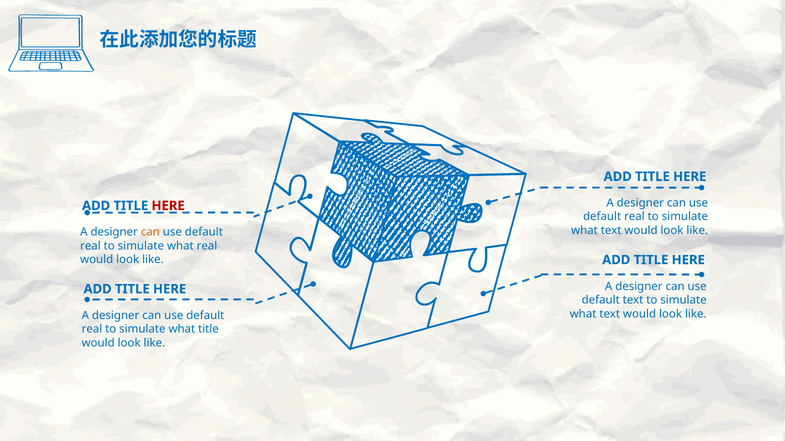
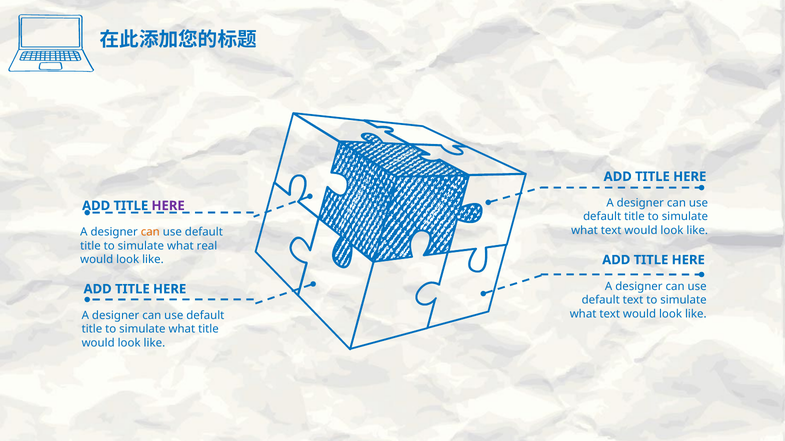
HERE at (168, 206) colour: red -> purple
real at (634, 217): real -> title
real at (90, 246): real -> title
real at (92, 330): real -> title
